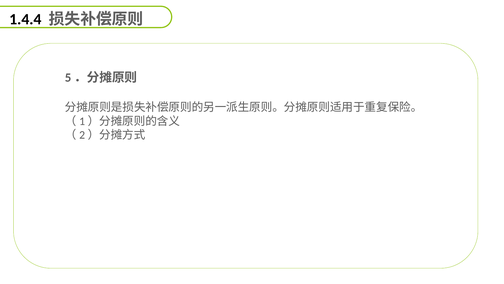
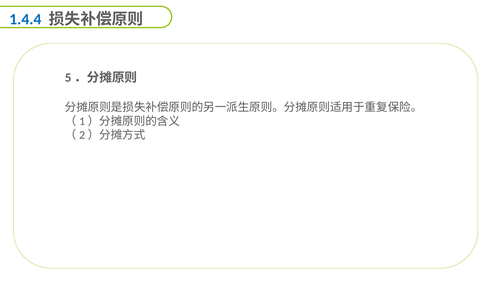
1.4.4 colour: black -> blue
